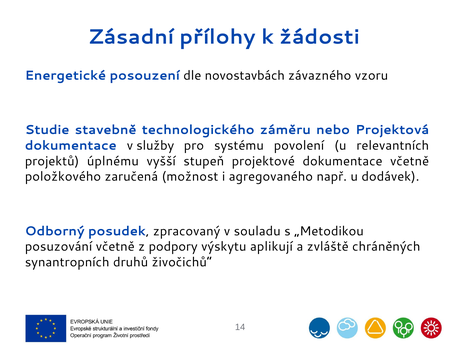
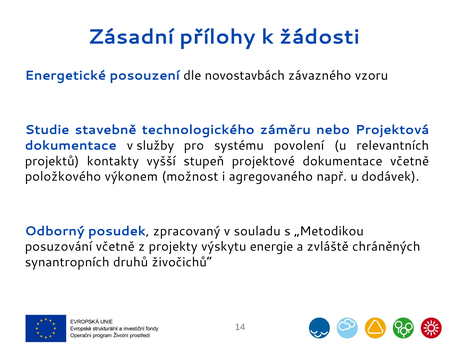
úplnému: úplnému -> kontakty
zaručená: zaručená -> výkonem
podpory: podpory -> projekty
aplikují: aplikují -> energie
